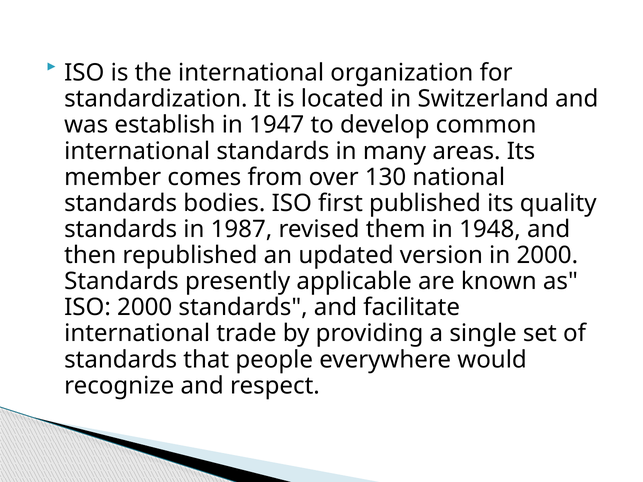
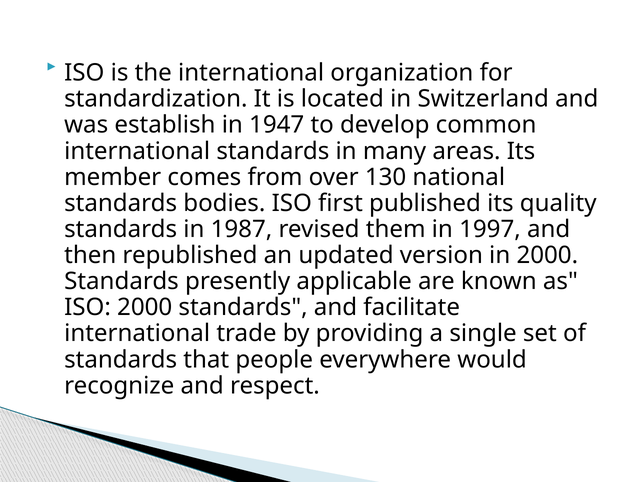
1948: 1948 -> 1997
